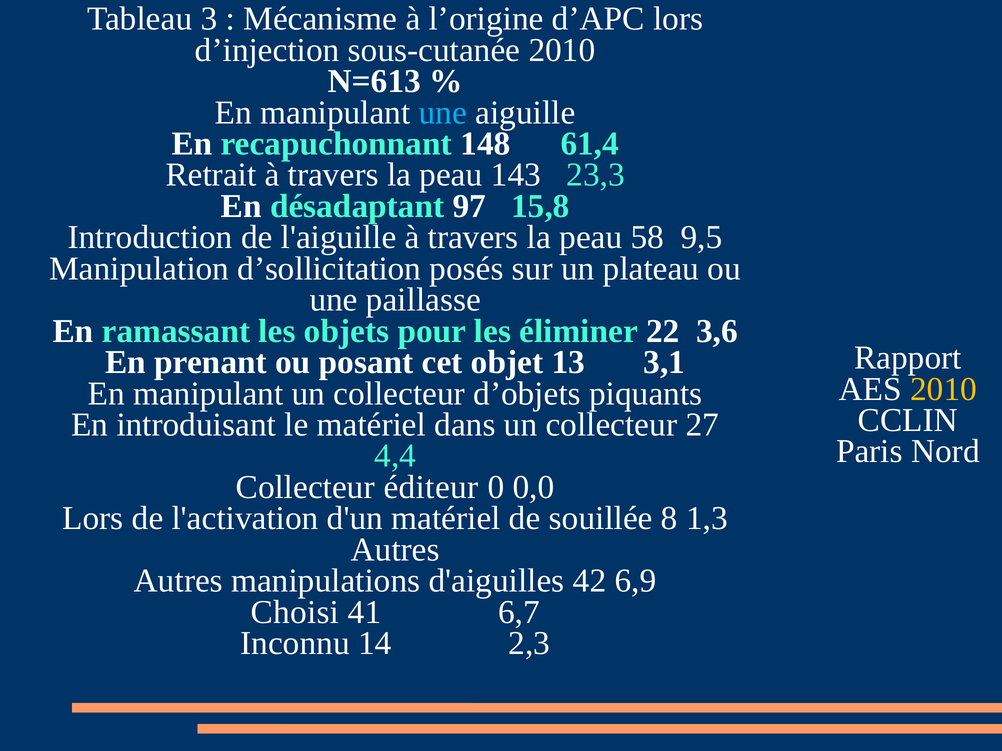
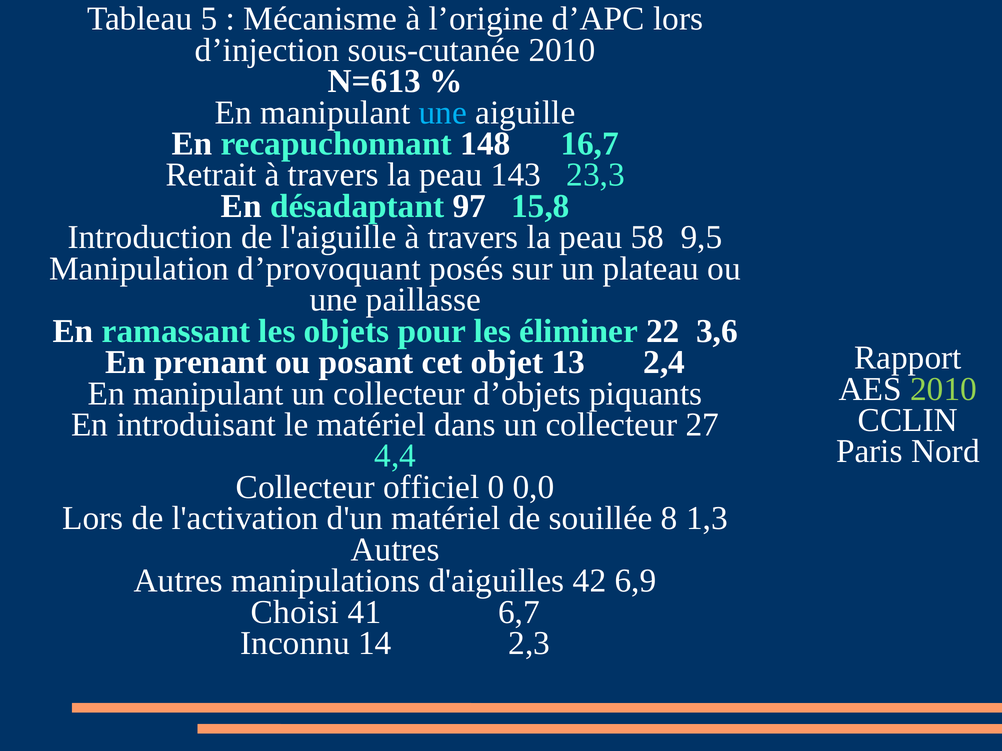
3: 3 -> 5
61,4: 61,4 -> 16,7
d’sollicitation: d’sollicitation -> d’provoquant
3,1: 3,1 -> 2,4
2010 at (944, 389) colour: yellow -> light green
éditeur: éditeur -> officiel
